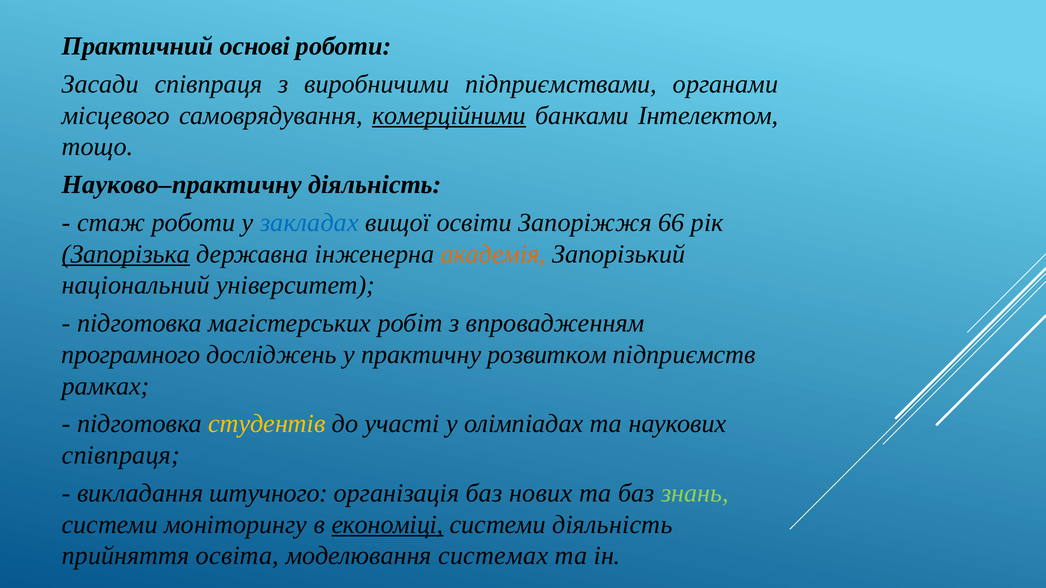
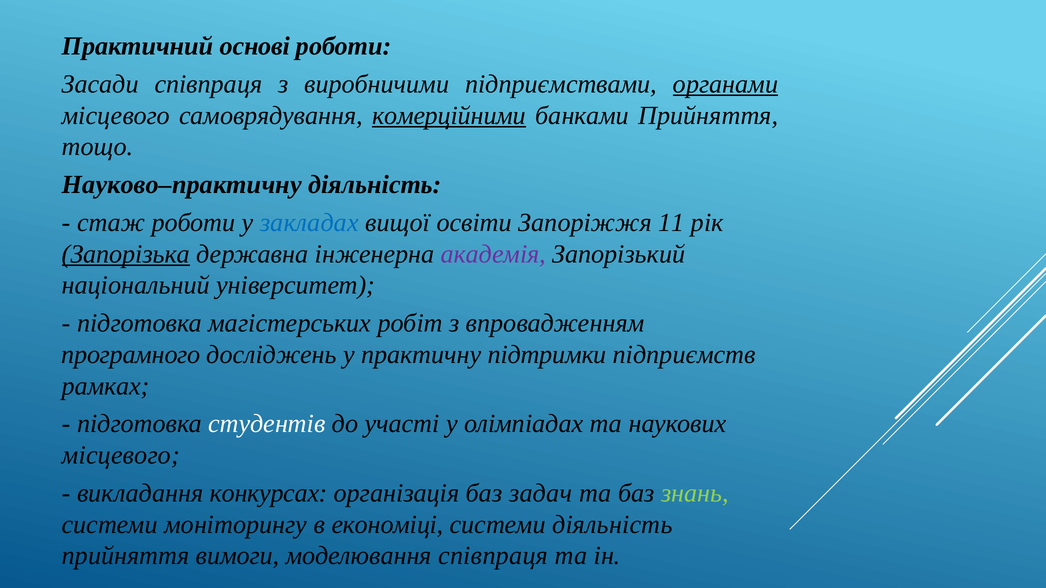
органами underline: none -> present
банками Інтелектом: Інтелектом -> Прийняття
66: 66 -> 11
академія colour: orange -> purple
розвитком: розвитком -> підтримки
студентів colour: yellow -> white
співпраця at (121, 456): співпраця -> місцевого
штучного: штучного -> конкурсах
нових: нових -> задач
економіці underline: present -> none
освіта: освіта -> вимоги
моделювання системах: системах -> співпраця
